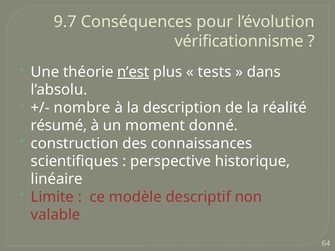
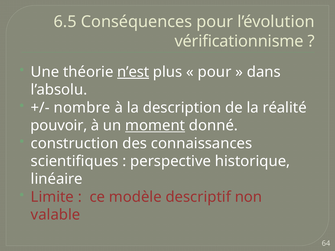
9.7: 9.7 -> 6.5
tests at (214, 72): tests -> pour
résumé: résumé -> pouvoir
moment underline: none -> present
